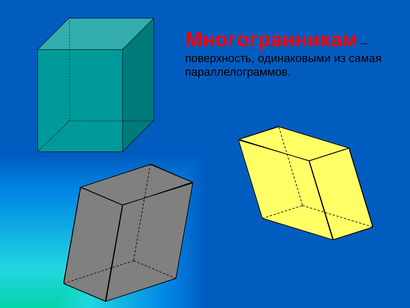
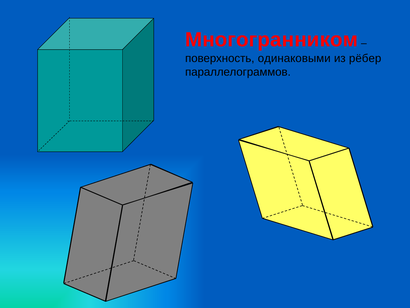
Многогранникам: Многогранникам -> Многогранником
самая: самая -> рёбер
